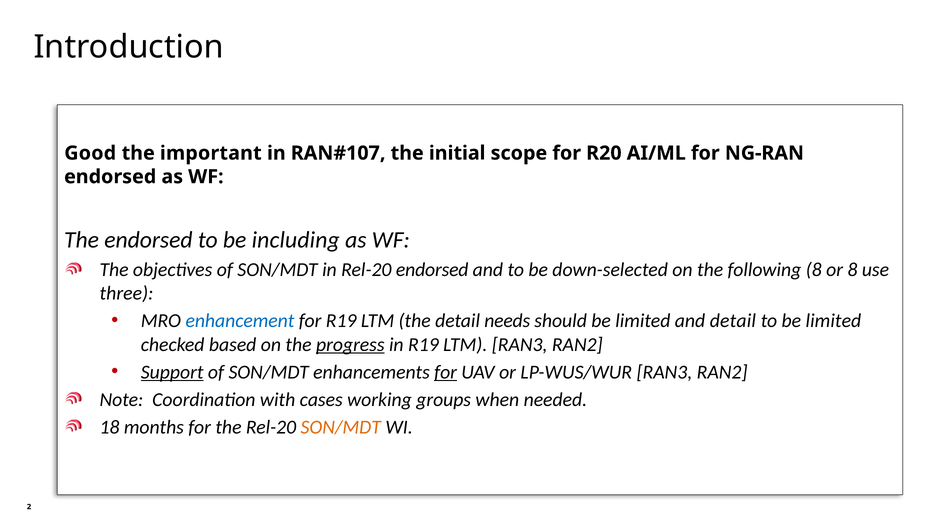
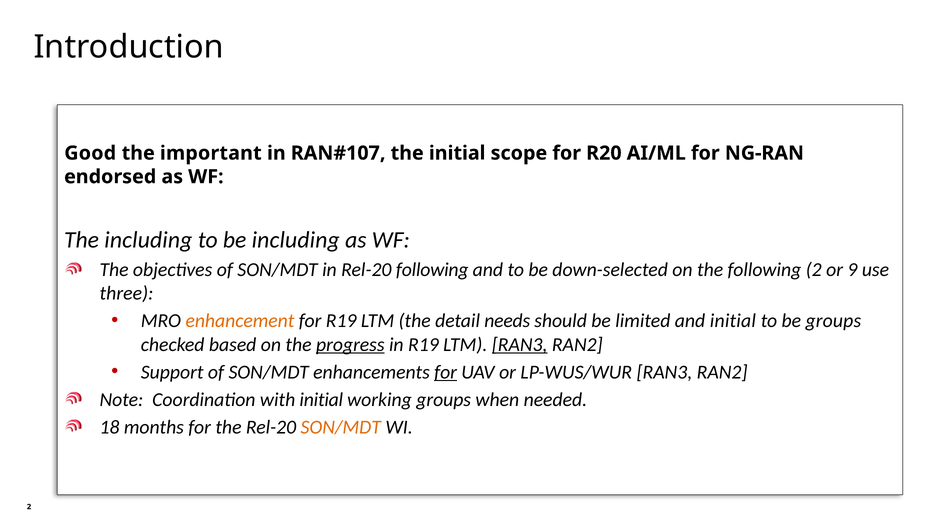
The endorsed: endorsed -> including
Rel-20 endorsed: endorsed -> following
following 8: 8 -> 2
or 8: 8 -> 9
enhancement colour: blue -> orange
and detail: detail -> initial
to be limited: limited -> groups
RAN3 at (520, 345) underline: none -> present
Support underline: present -> none
with cases: cases -> initial
